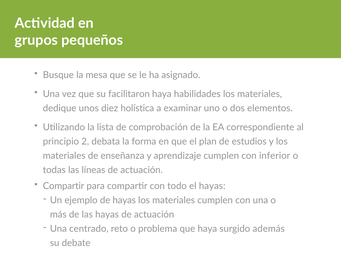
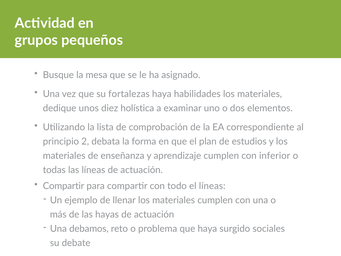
facilitaron: facilitaron -> fortalezas
el hayas: hayas -> líneas
de hayas: hayas -> llenar
centrado: centrado -> debamos
además: además -> sociales
